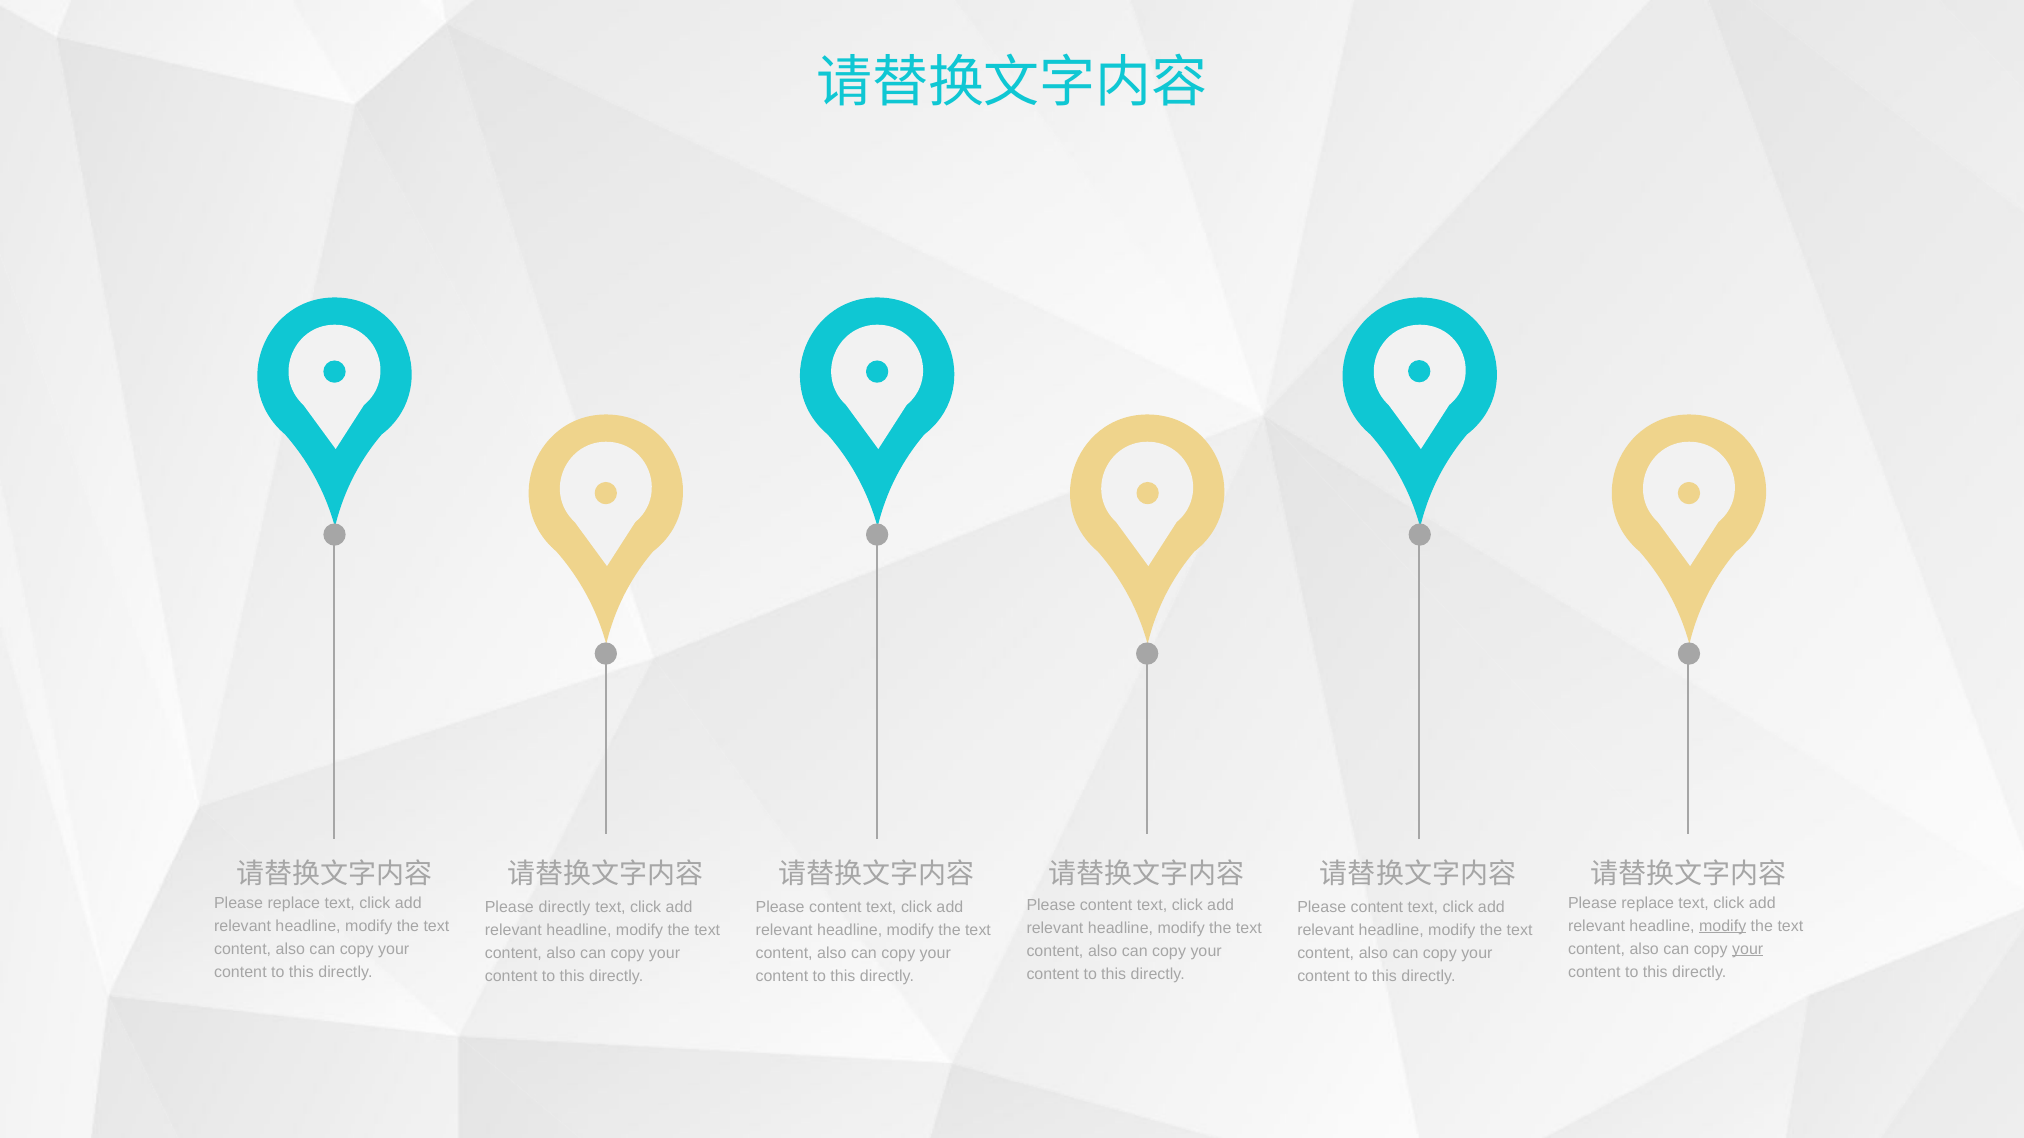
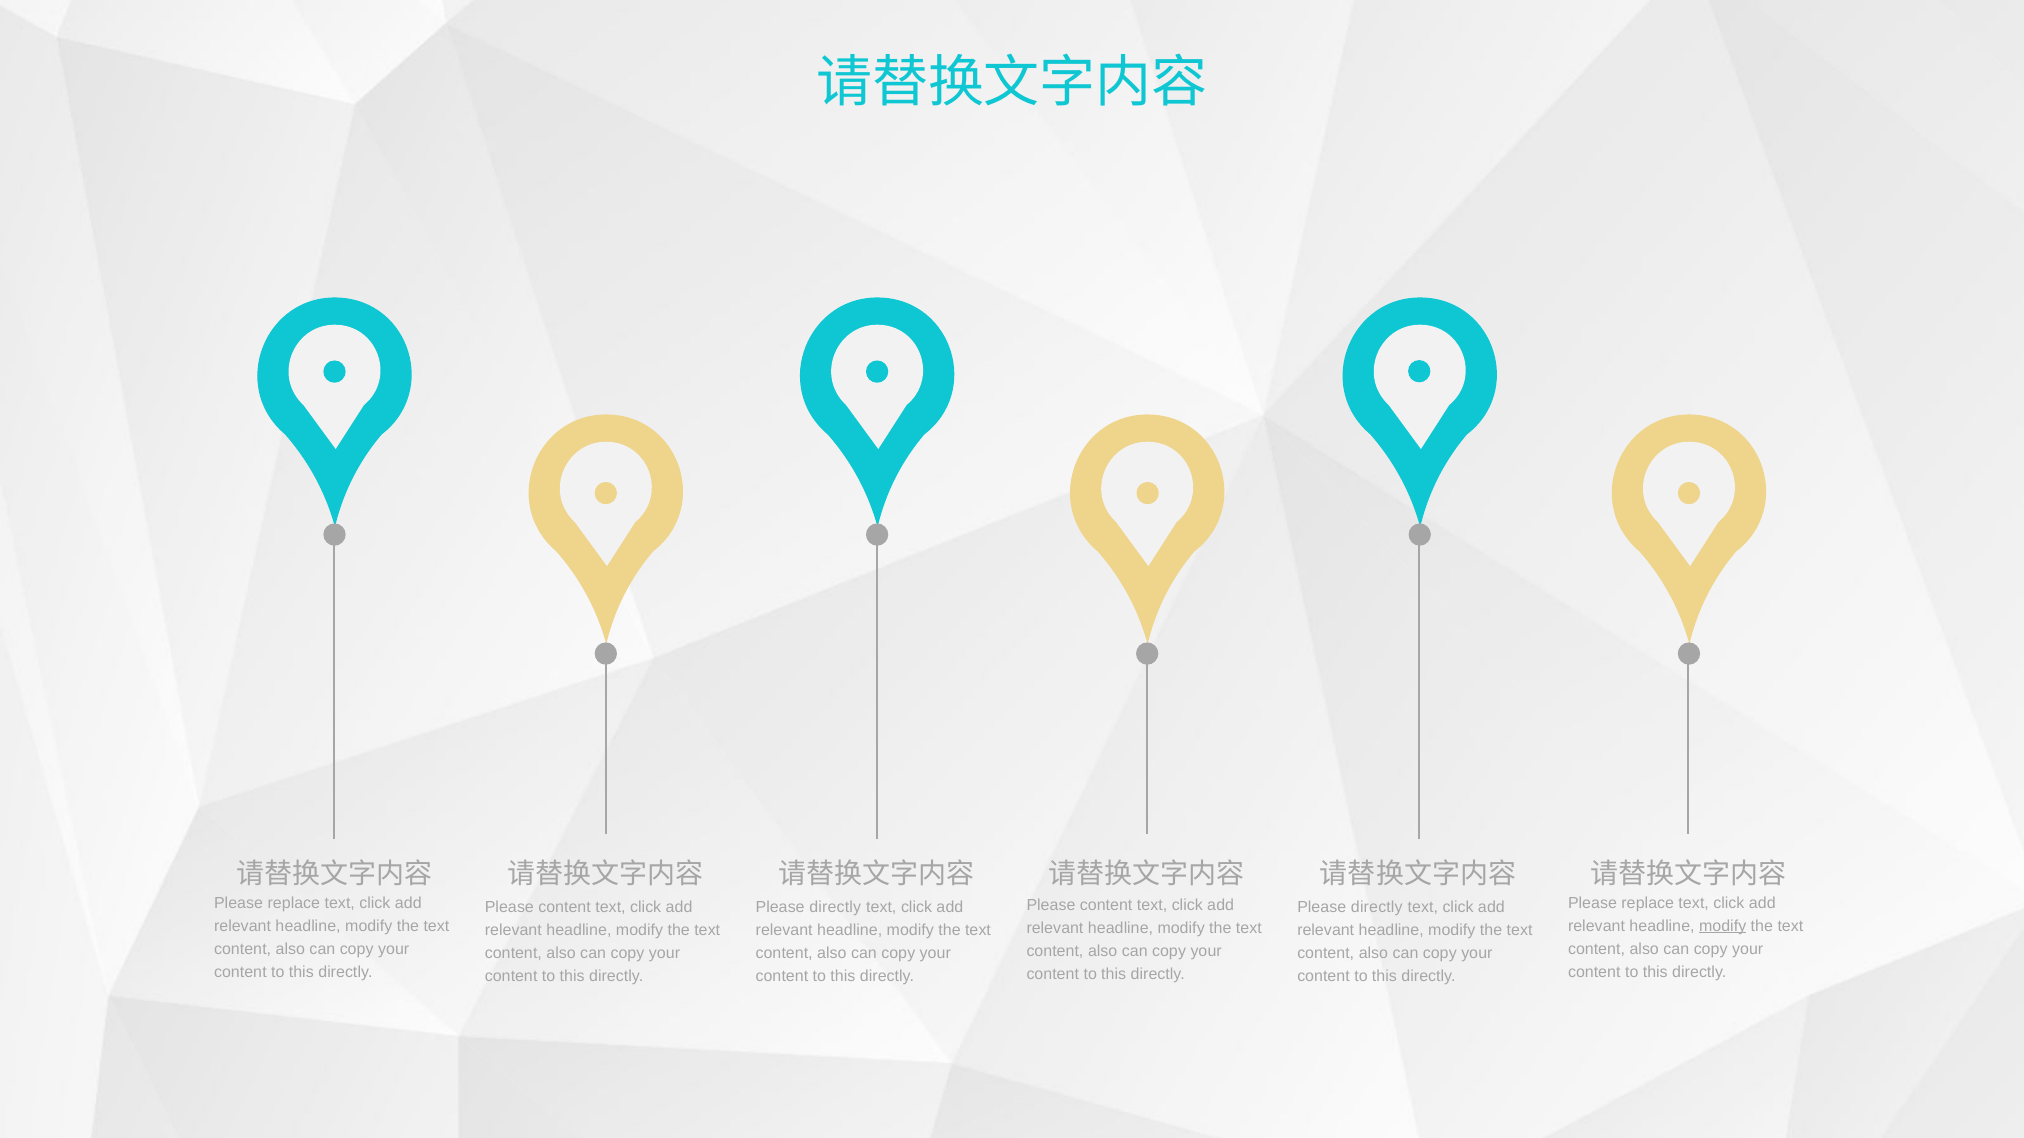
directly at (564, 908): directly -> content
content at (835, 908): content -> directly
content at (1377, 908): content -> directly
your at (1748, 949) underline: present -> none
